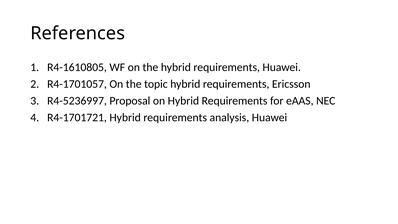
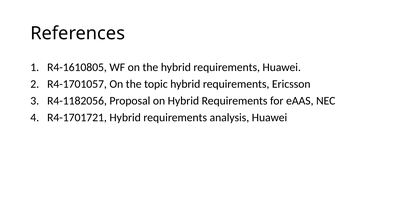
R4-5236997: R4-5236997 -> R4-1182056
